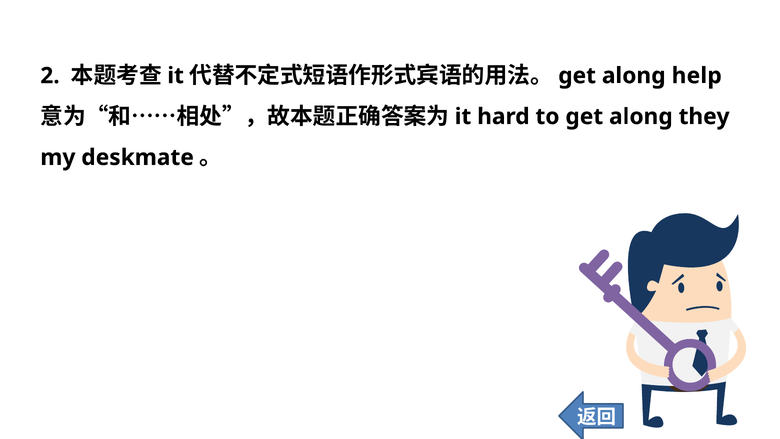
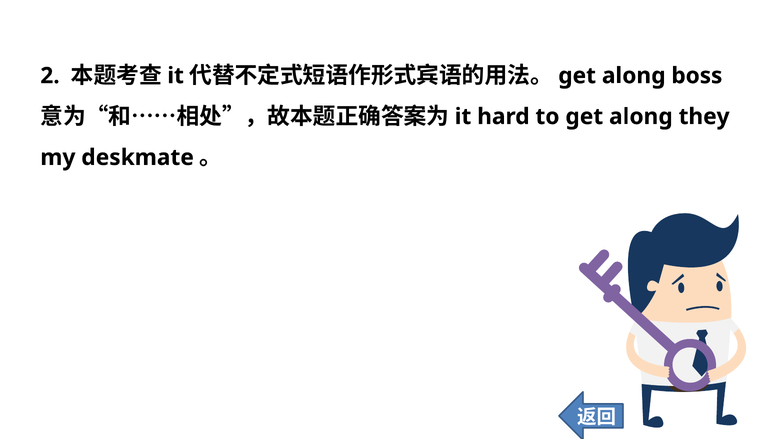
help: help -> boss
